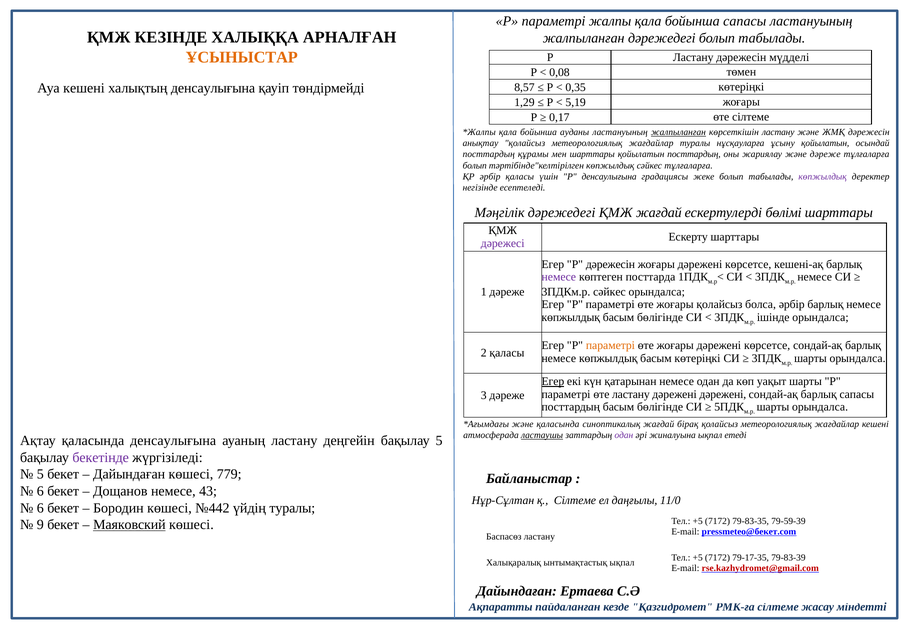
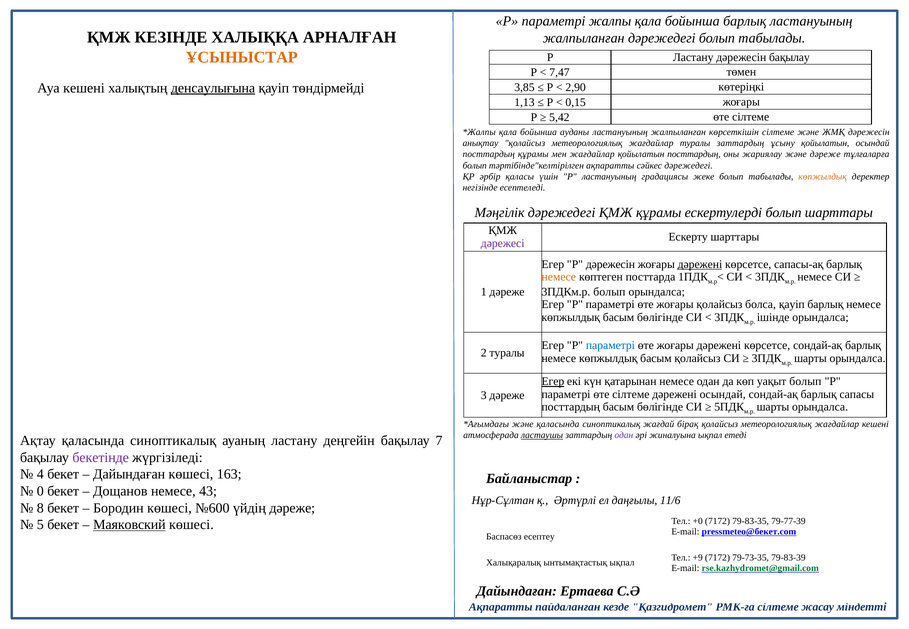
бойынша сапасы: сапасы -> барлық
дәрежесін мүдделі: мүдделі -> бақылау
0,08: 0,08 -> 7,47
денсаулығына at (213, 88) underline: none -> present
8,57: 8,57 -> 3,85
0,35: 0,35 -> 2,90
1,29: 1,29 -> 1,13
5,19: 5,19 -> 0,15
0,17: 0,17 -> 5,42
жалпыланған at (678, 132) underline: present -> none
көрсеткішін ластану: ластану -> сілтеме
туралы нұсқауларға: нұсқауларға -> заттардың
мен шарттары: шарттары -> жағдайлар
тәртібінде"келтірілген көпжылдық: көпжылдық -> ақпаратты
сәйкес тұлғаларға: тұлғаларға -> дәрежедегі
Р денсаулығына: денсаулығына -> ластануының
көпжылдық at (823, 177) colour: purple -> orange
ҚМЖ жағдай: жағдай -> құрамы
ескертулерді бөлімі: бөлімі -> болып
дәрежені at (700, 264) underline: none -> present
кешені-ақ: кешені-ақ -> сапасы-ақ
немесе at (559, 277) colour: purple -> orange
3ПДКм.р сәйкес: сәйкес -> болып
болса әрбір: әрбір -> қауіп
параметрі at (610, 346) colour: orange -> blue
2 қаласы: қаласы -> туралы
басым көтеріңкі: көтеріңкі -> қолайсыз
уақыт шарты: шарты -> болып
параметрі өте ластану: ластану -> сілтеме
дәрежені дәрежені: дәрежені -> осындай
Ақтау қаласында денсаулығына: денсаулығына -> синоптикалық
бақылау 5: 5 -> 7
5 at (40, 475): 5 -> 4
779: 779 -> 163
6 at (40, 491): 6 -> 0
қ Сілтеме: Сілтеме -> Әртүрлі
11/0: 11/0 -> 11/6
6 at (40, 508): 6 -> 8
№442: №442 -> №600
үйдің туралы: туралы -> дәреже
+5 at (698, 522): +5 -> +0
79-59-39: 79-59-39 -> 79-77-39
9: 9 -> 5
Баспасөз ластану: ластану -> есептеу
+5 at (698, 558): +5 -> +9
79-17-35: 79-17-35 -> 79-73-35
rse.kazhydromet@gmail.com colour: red -> green
